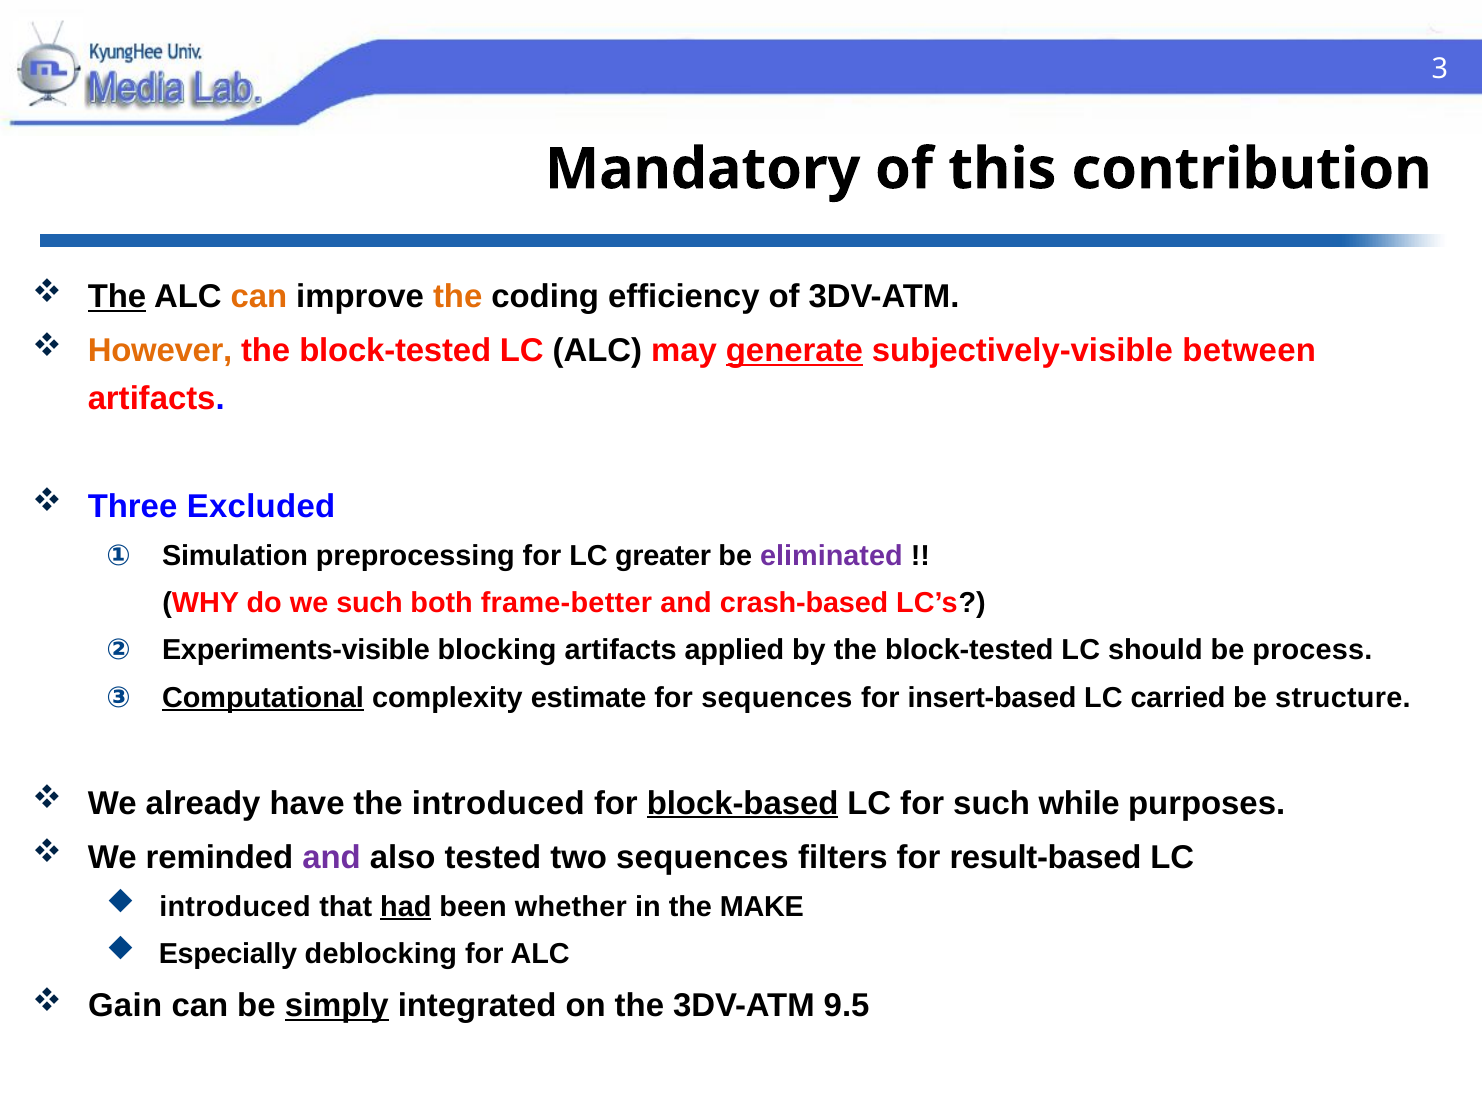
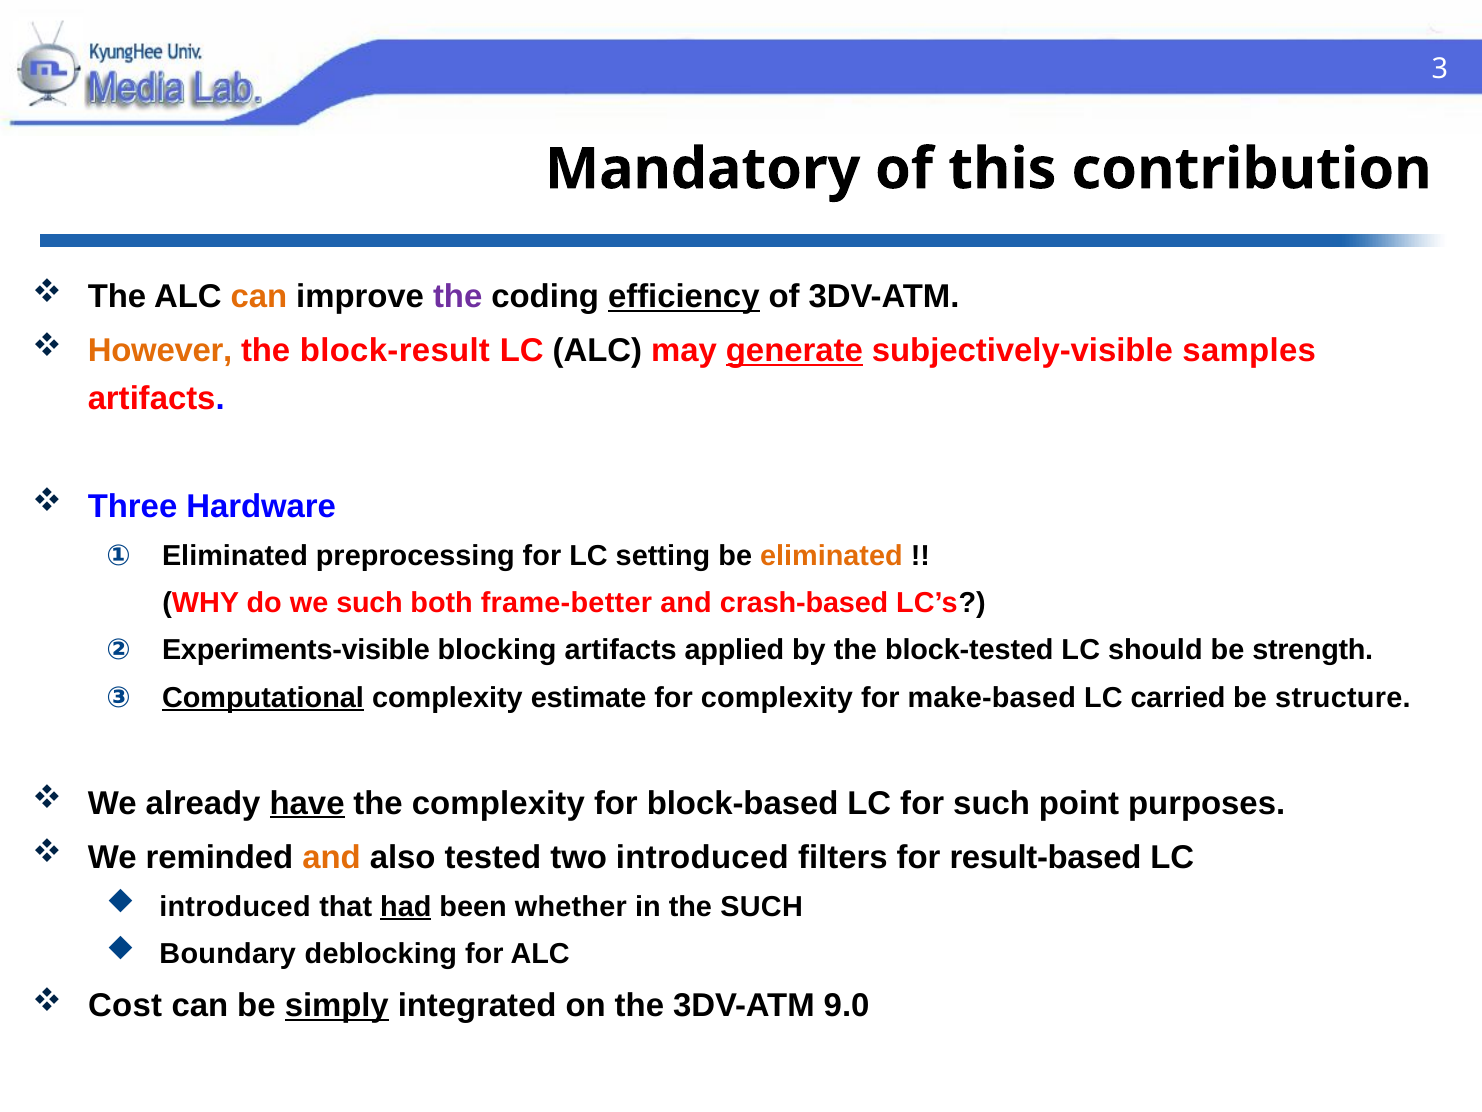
The at (117, 297) underline: present -> none
the at (458, 297) colour: orange -> purple
efficiency underline: none -> present
block-tested at (395, 351): block-tested -> block-result
between: between -> samples
Excluded: Excluded -> Hardware
Simulation at (235, 555): Simulation -> Eliminated
greater: greater -> setting
eliminated at (831, 555) colour: purple -> orange
process: process -> strength
for sequences: sequences -> complexity
insert-based: insert-based -> make-based
have underline: none -> present
the introduced: introduced -> complexity
block-based underline: present -> none
while: while -> point
and at (332, 857) colour: purple -> orange
two sequences: sequences -> introduced
the MAKE: MAKE -> SUCH
Especially: Especially -> Boundary
Gain: Gain -> Cost
9.5: 9.5 -> 9.0
